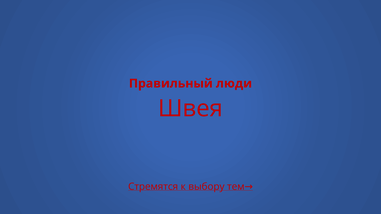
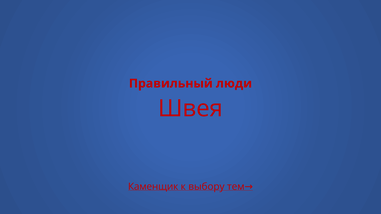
Стремятся: Стремятся -> Каменщик
